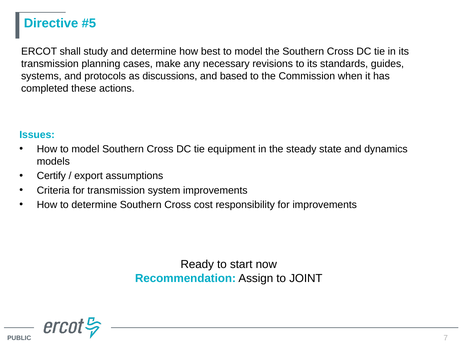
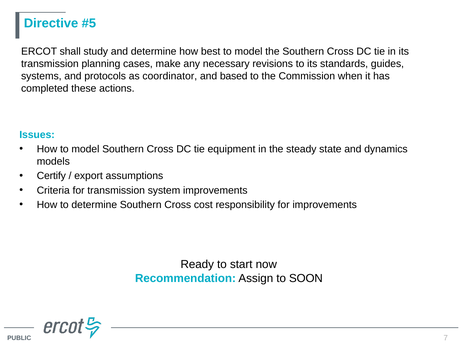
discussions: discussions -> coordinator
JOINT: JOINT -> SOON
